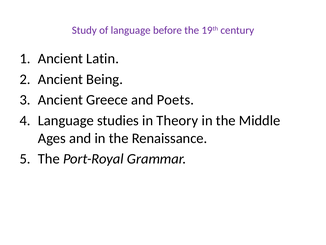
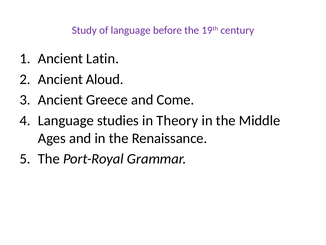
Being: Being -> Aloud
Poets: Poets -> Come
